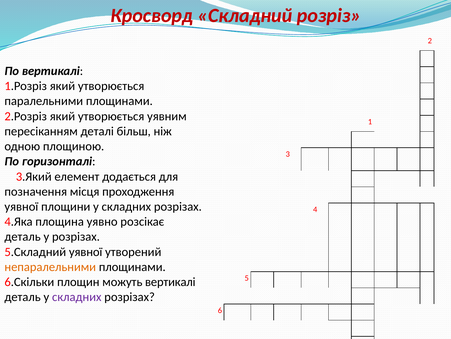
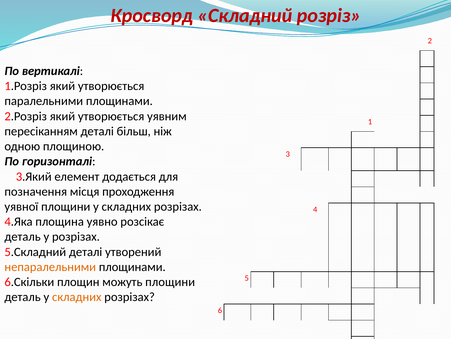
5.Складний уявної: уявної -> деталі
можуть вертикалі: вертикалі -> площини
складних at (77, 296) colour: purple -> orange
